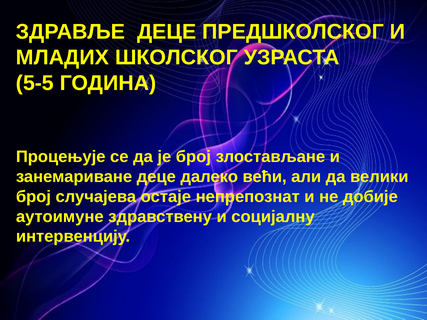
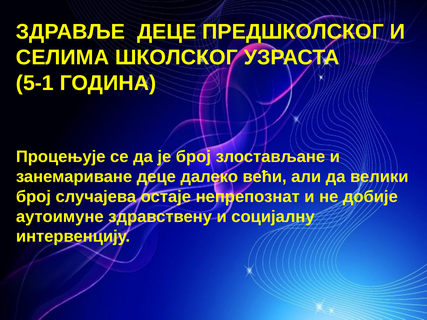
МЛАДИХ: МЛАДИХ -> СЕЛИМА
5-5: 5-5 -> 5-1
